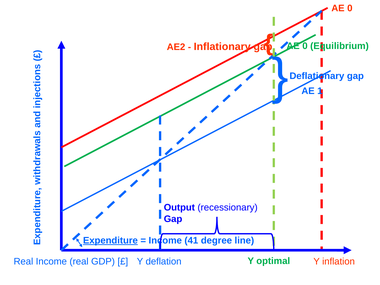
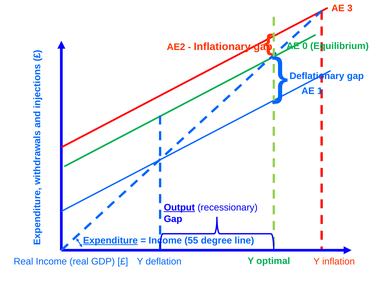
0 at (350, 8): 0 -> 3
Output underline: none -> present
41: 41 -> 55
